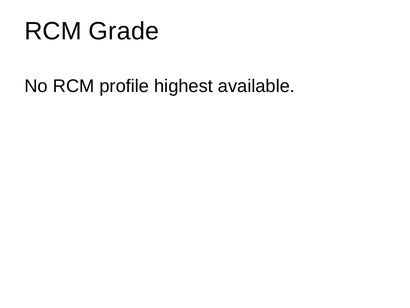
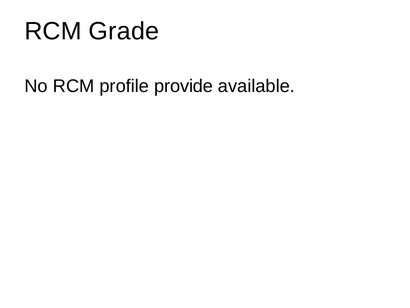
highest: highest -> provide
